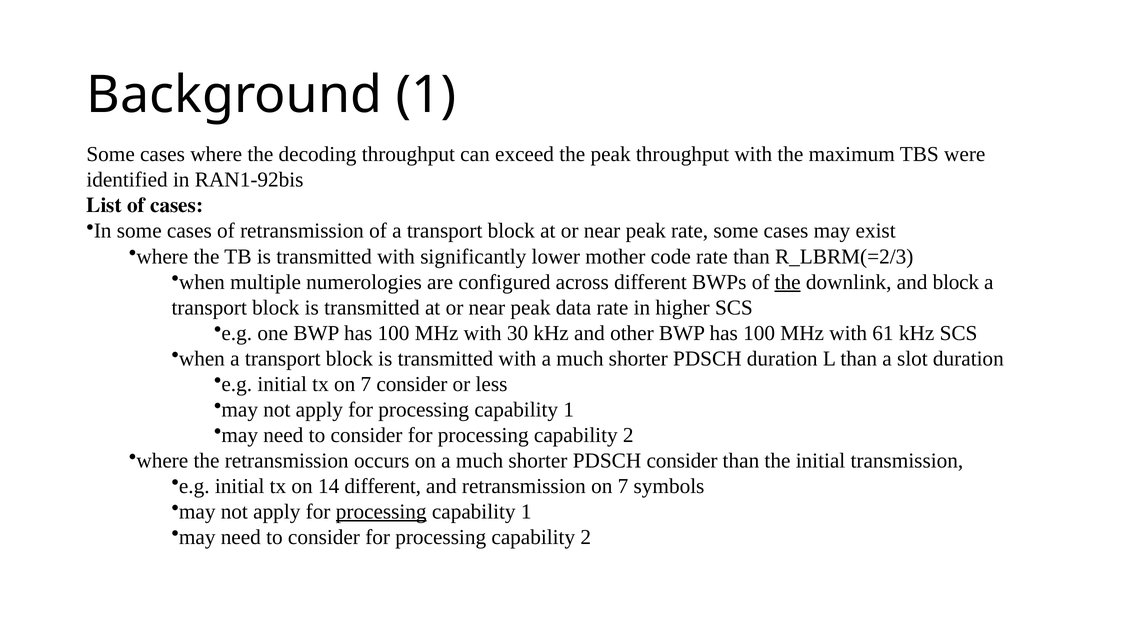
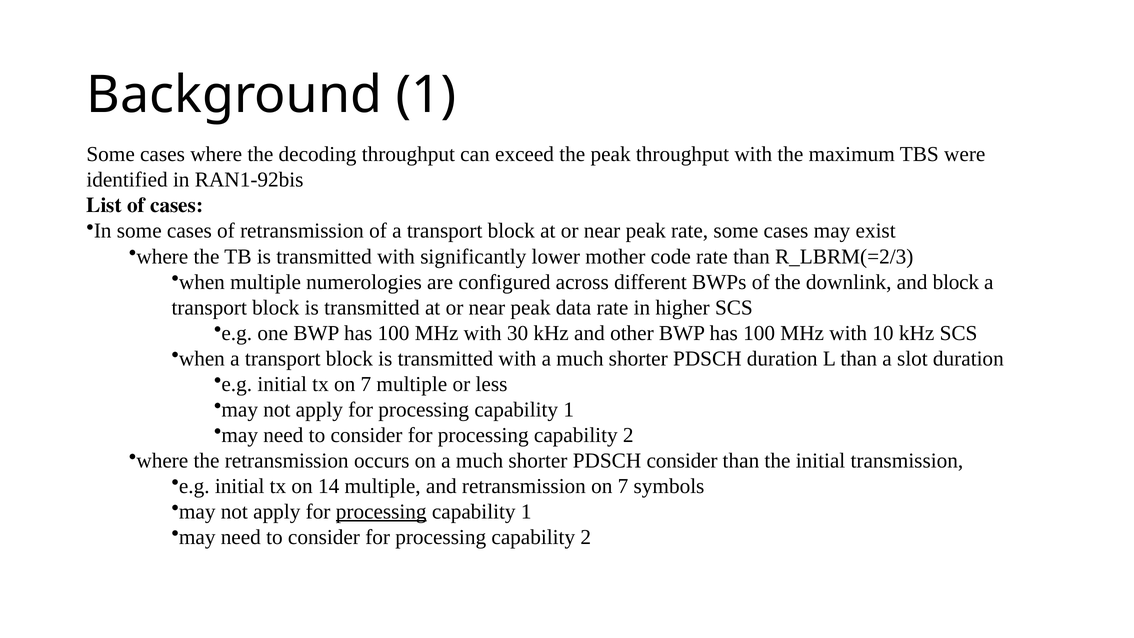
the at (788, 282) underline: present -> none
61: 61 -> 10
7 consider: consider -> multiple
14 different: different -> multiple
